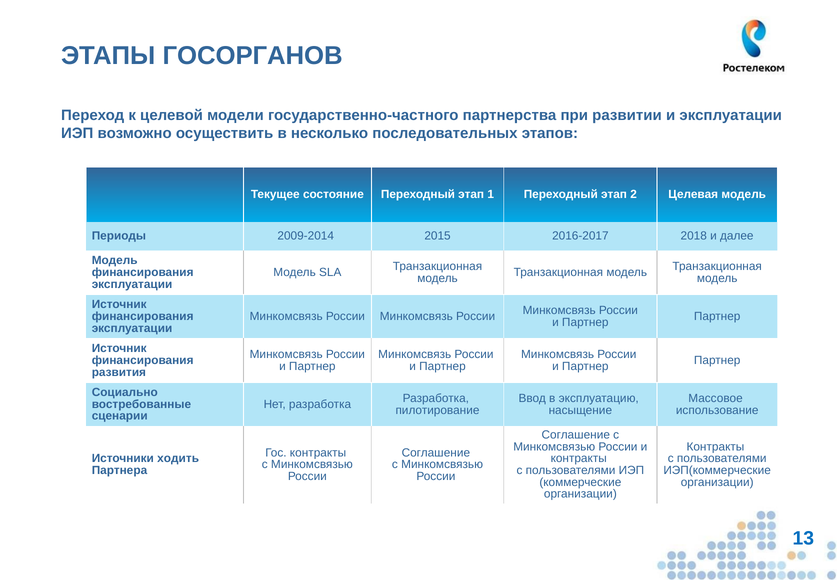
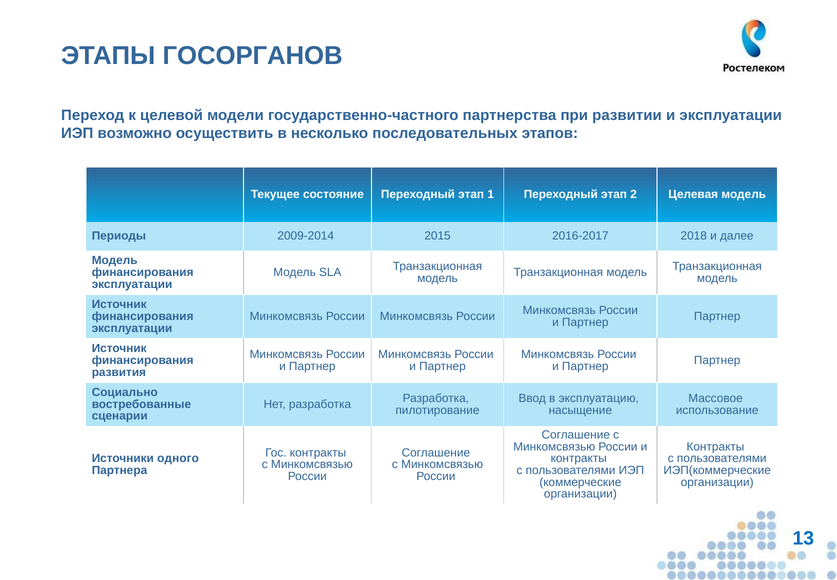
ходить: ходить -> одного
